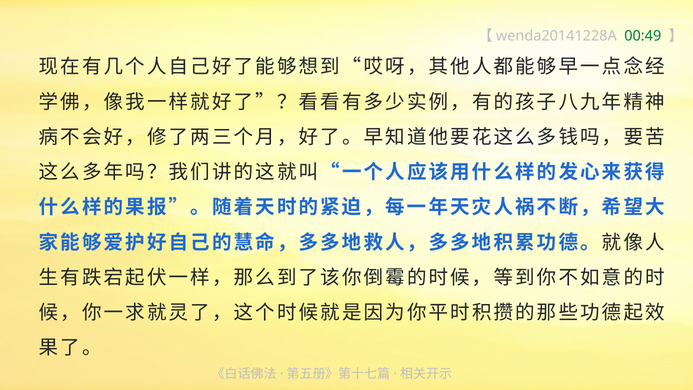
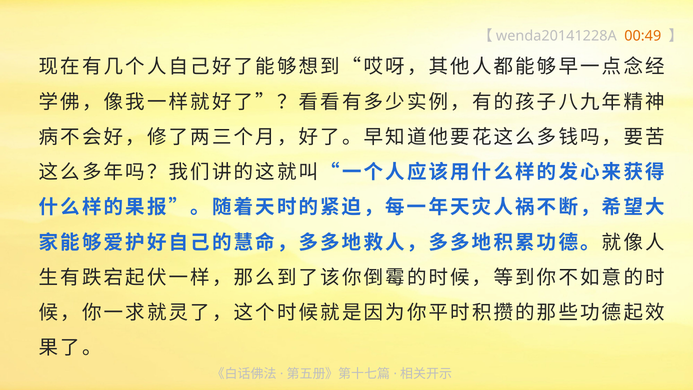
00:49 colour: green -> orange
